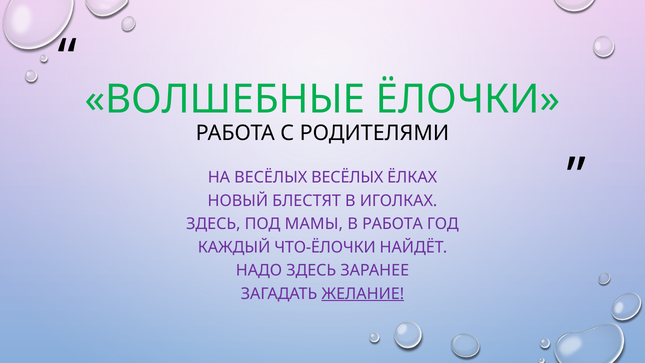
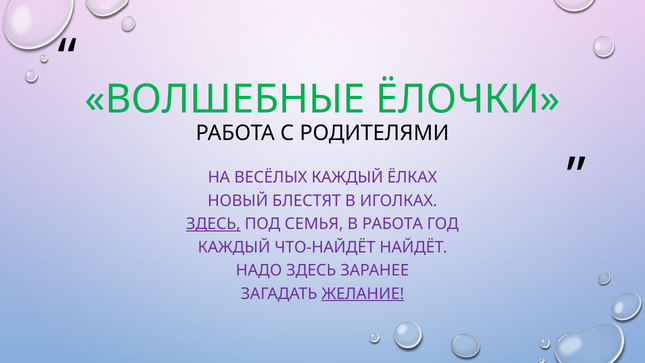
ВЕСЁЛЫХ ВЕСЁЛЫХ: ВЕСЁЛЫХ -> КАЖДЫЙ
ЗДЕСЬ at (213, 224) underline: none -> present
МАМЫ: МАМЫ -> СЕМЬЯ
ЧТО-ЁЛОЧКИ: ЧТО-ЁЛОЧКИ -> ЧТО-НАЙДЁТ
